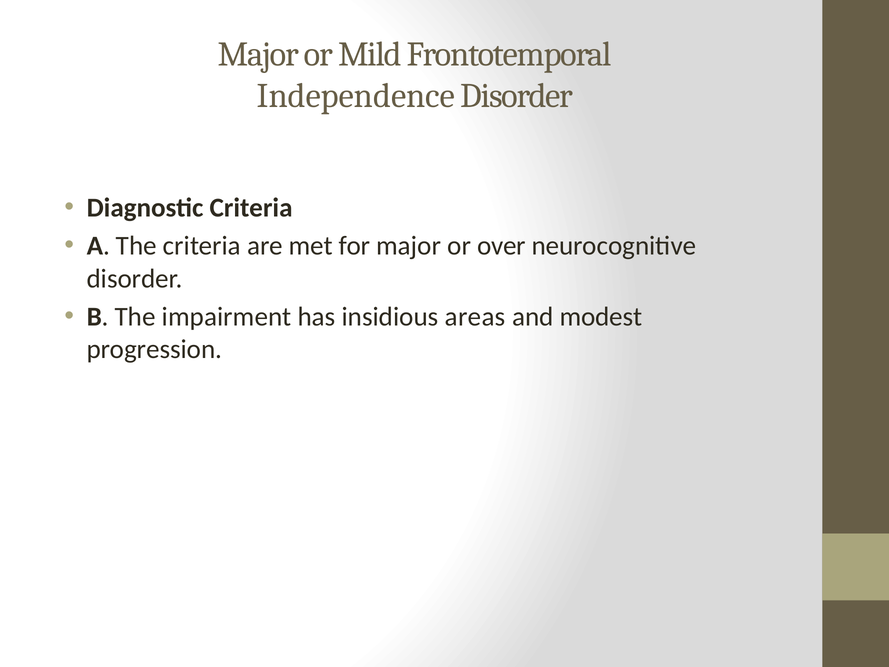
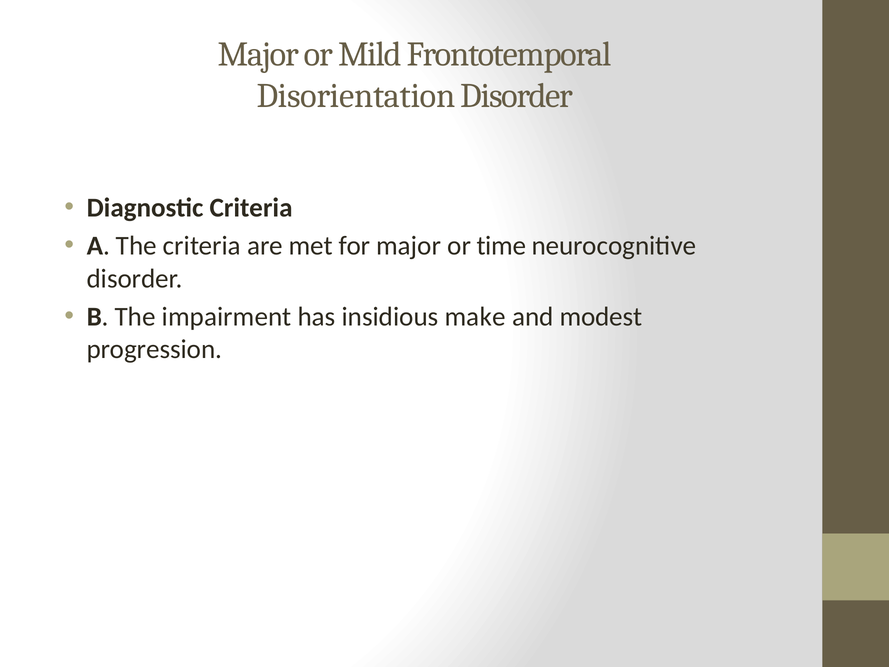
Independence: Independence -> Disorientation
over: over -> time
areas: areas -> make
